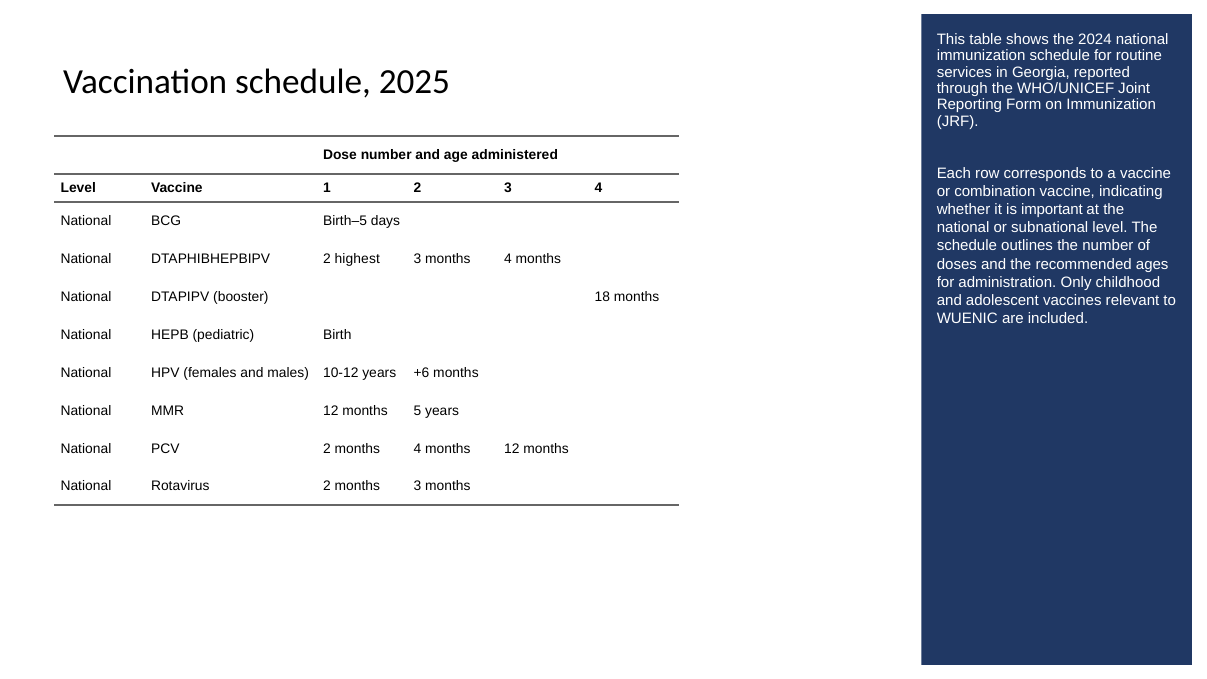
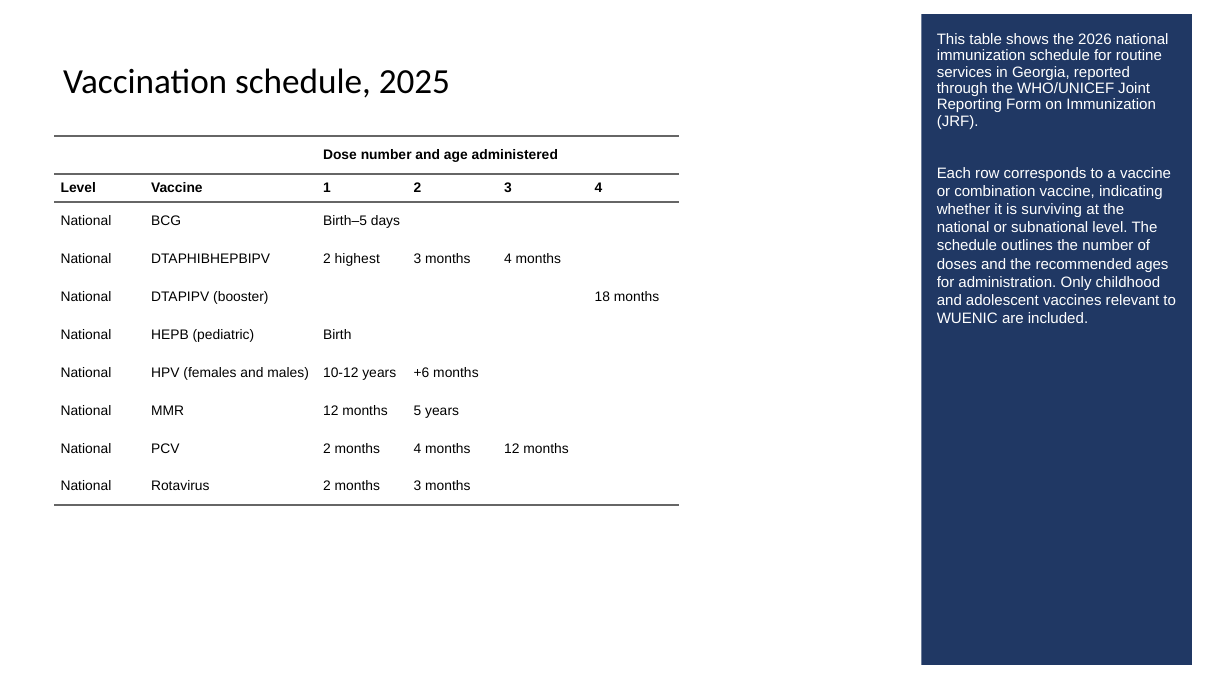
2024: 2024 -> 2026
important: important -> surviving
